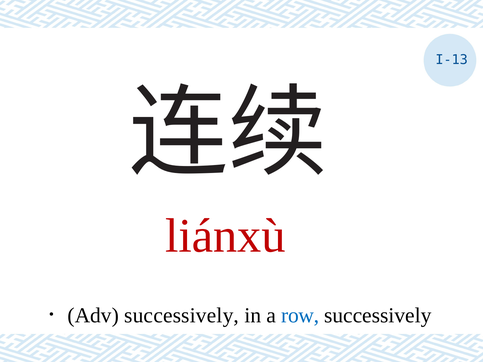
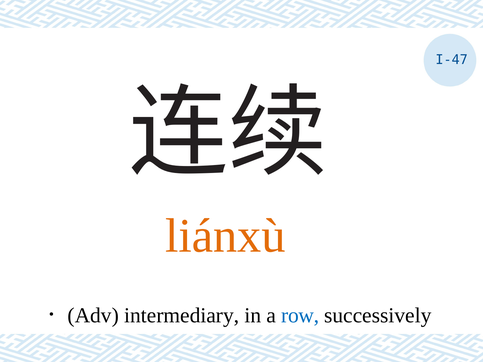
I-13: I-13 -> I-47
liánxù colour: red -> orange
successively at (182, 316): successively -> intermediary
